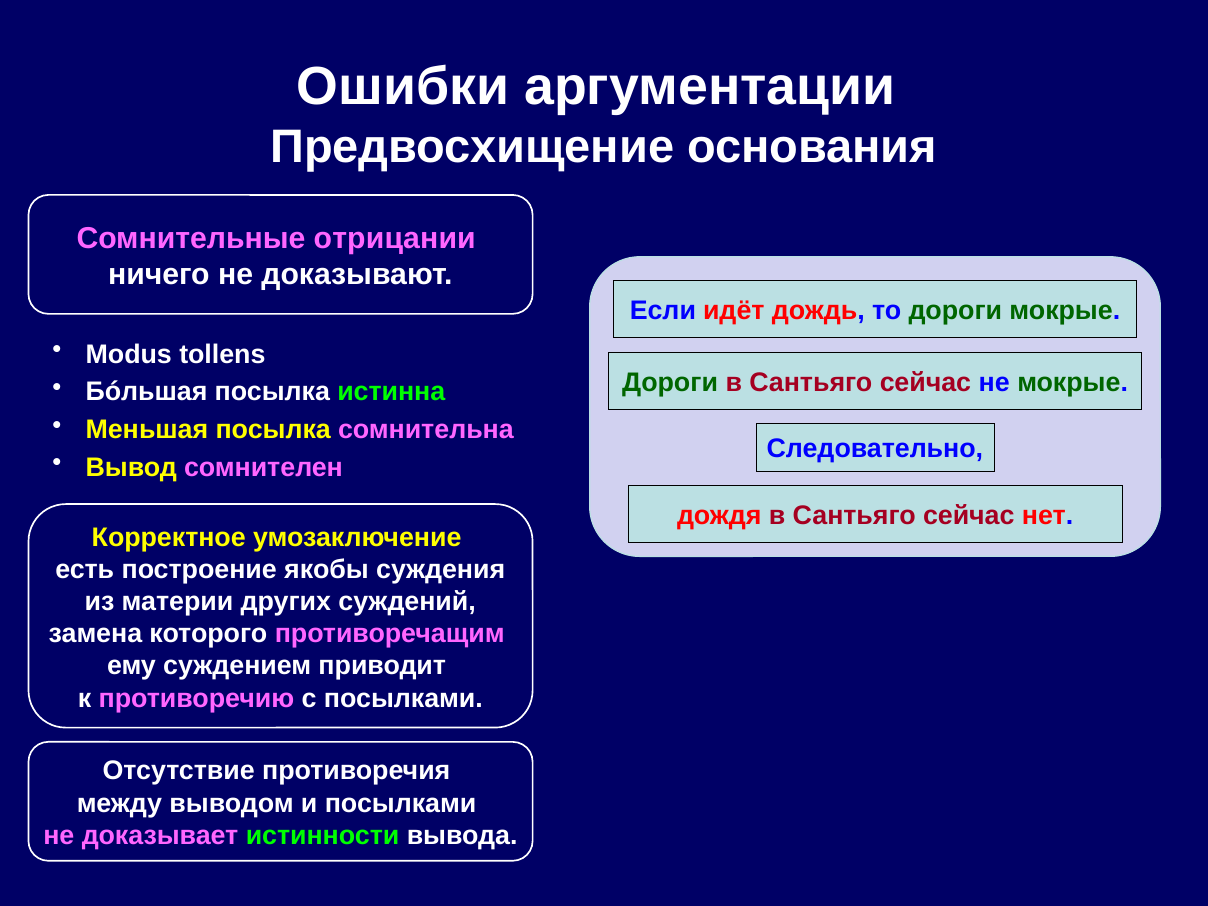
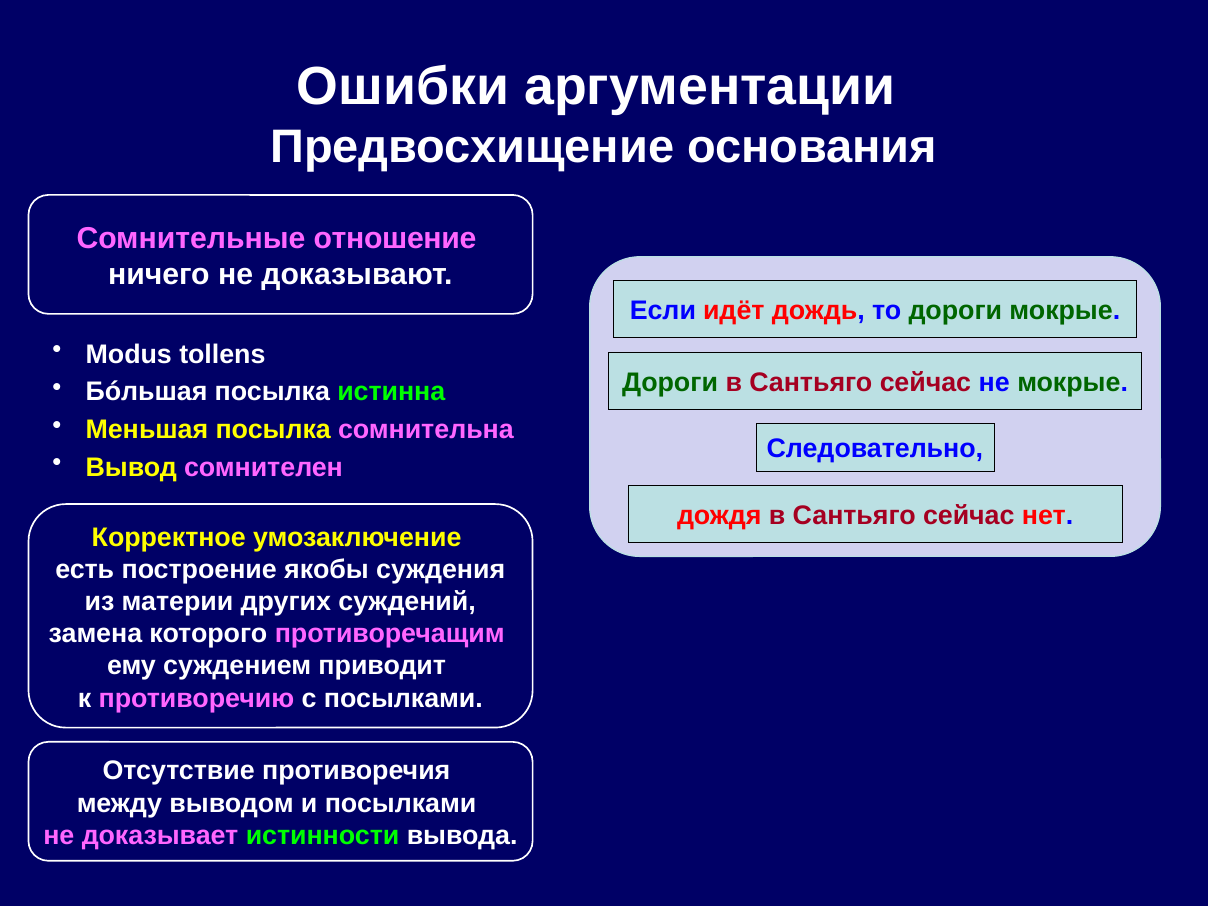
отрицании: отрицании -> отношение
